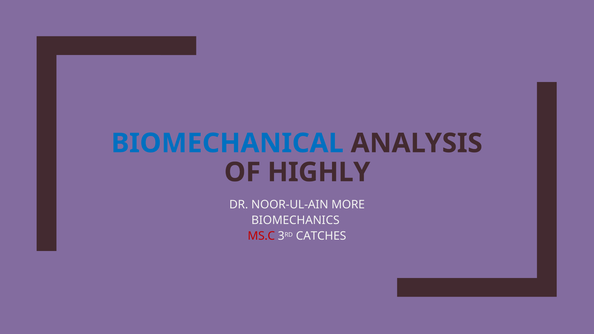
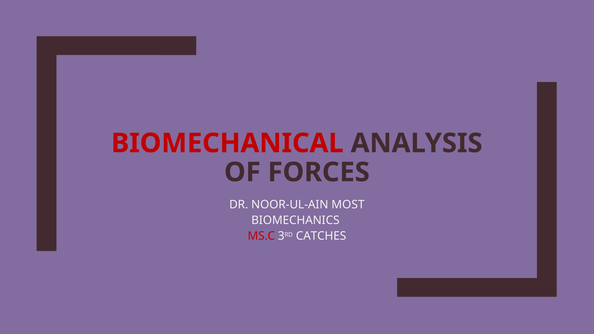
BIOMECHANICAL colour: blue -> red
HIGHLY: HIGHLY -> FORCES
MORE: MORE -> MOST
